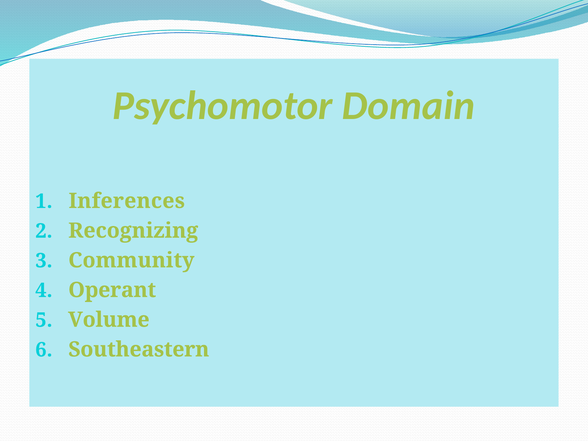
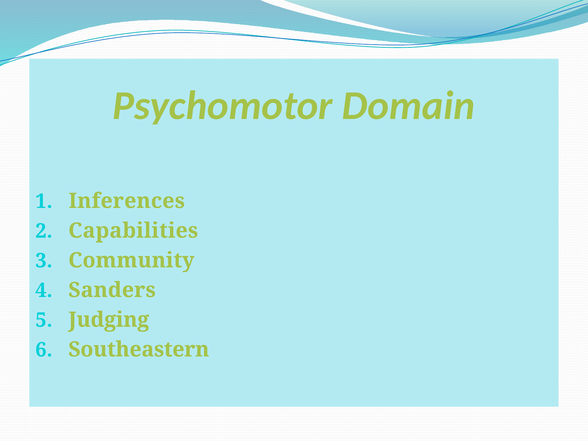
Recognizing: Recognizing -> Capabilities
Operant: Operant -> Sanders
Volume: Volume -> Judging
